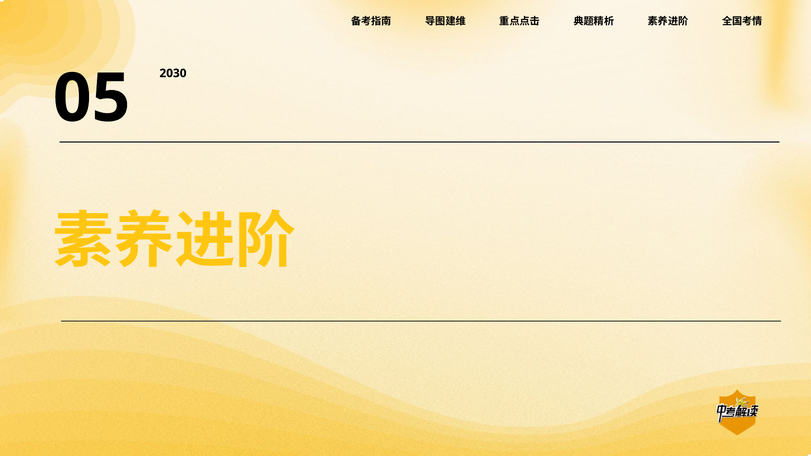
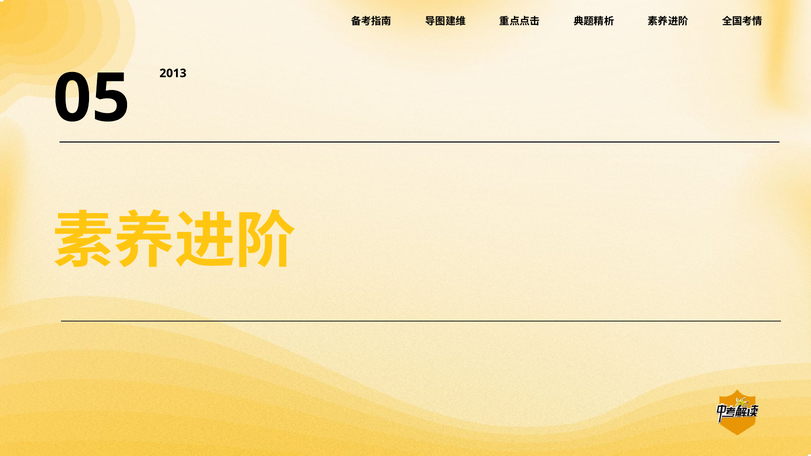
2030: 2030 -> 2013
